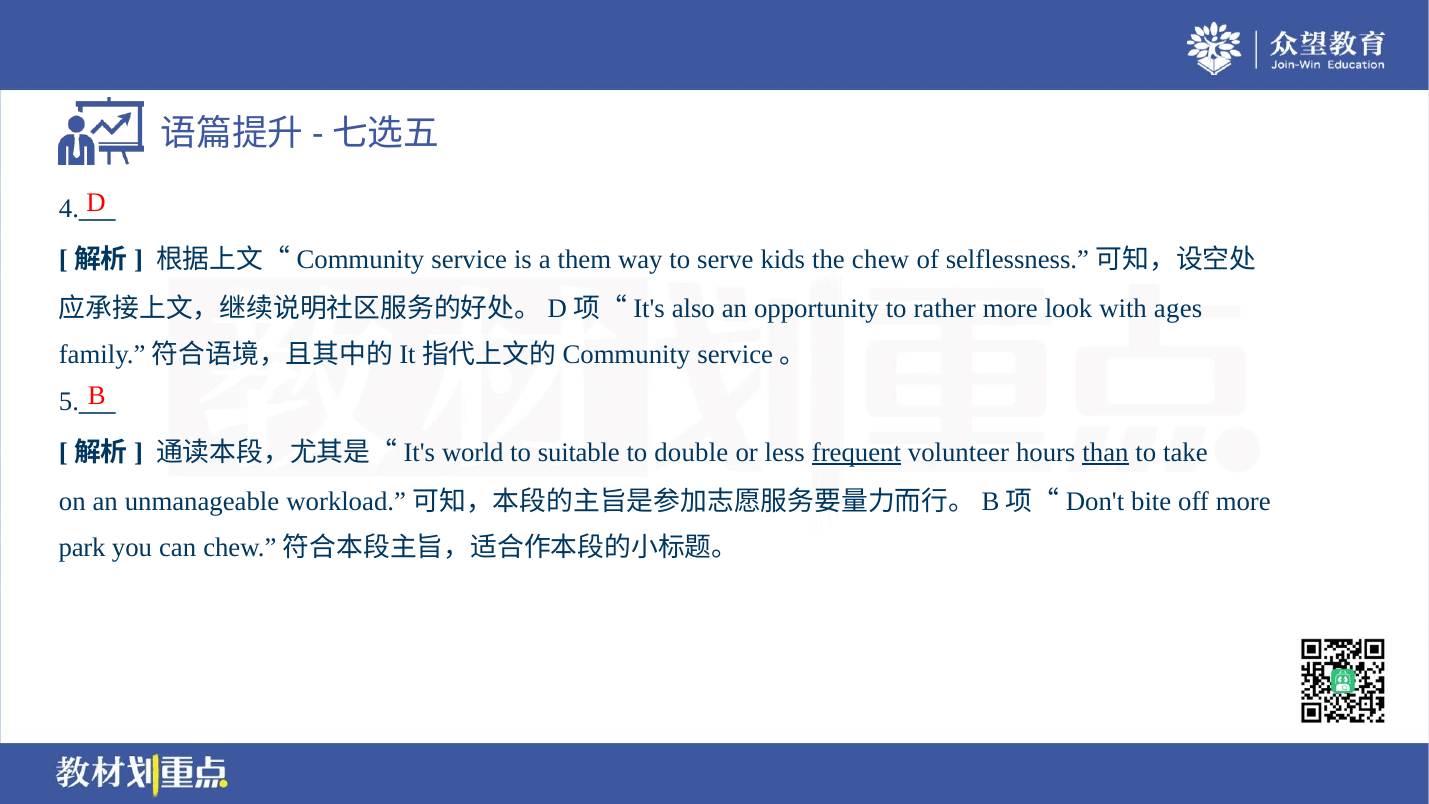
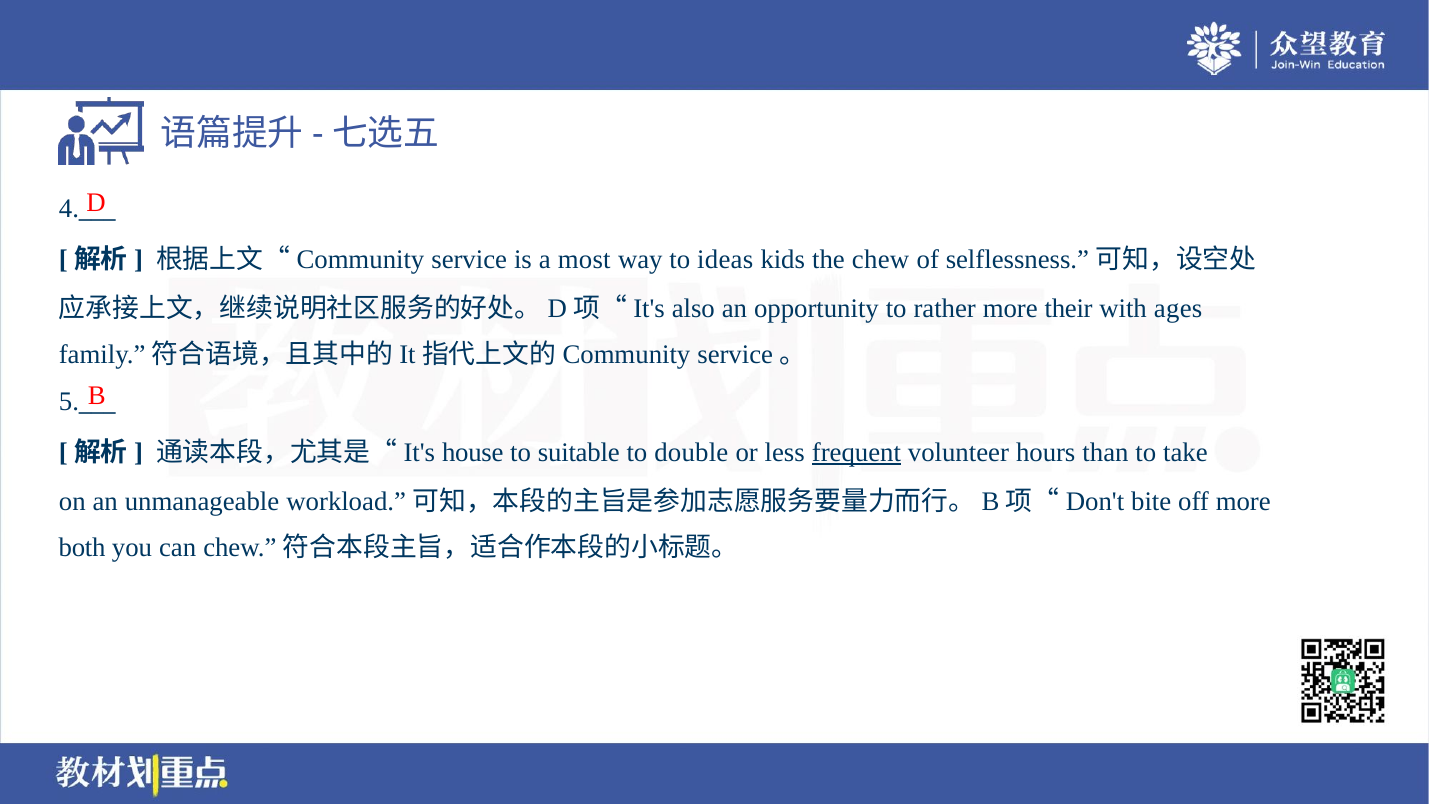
them: them -> most
serve: serve -> ideas
look: look -> their
world: world -> house
than underline: present -> none
park: park -> both
